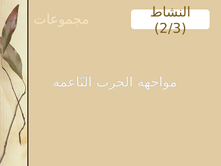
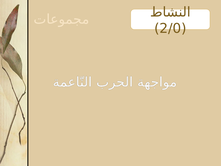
2/3: 2/3 -> 2/0
